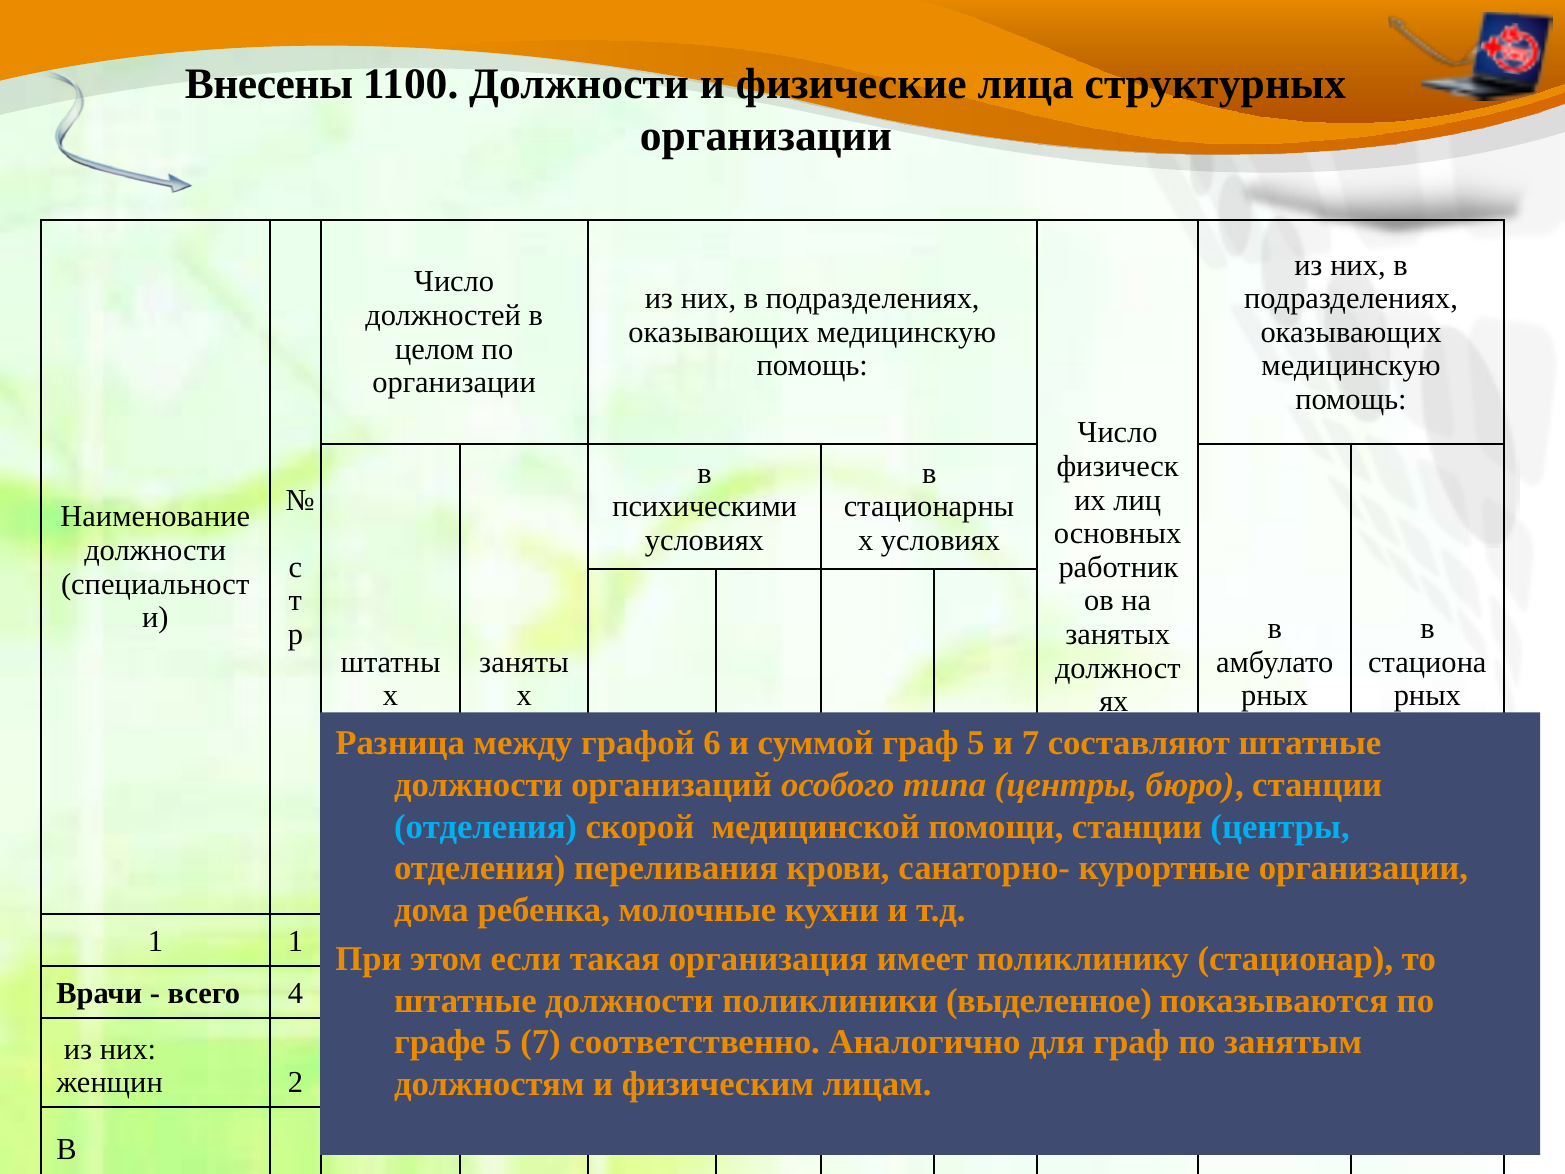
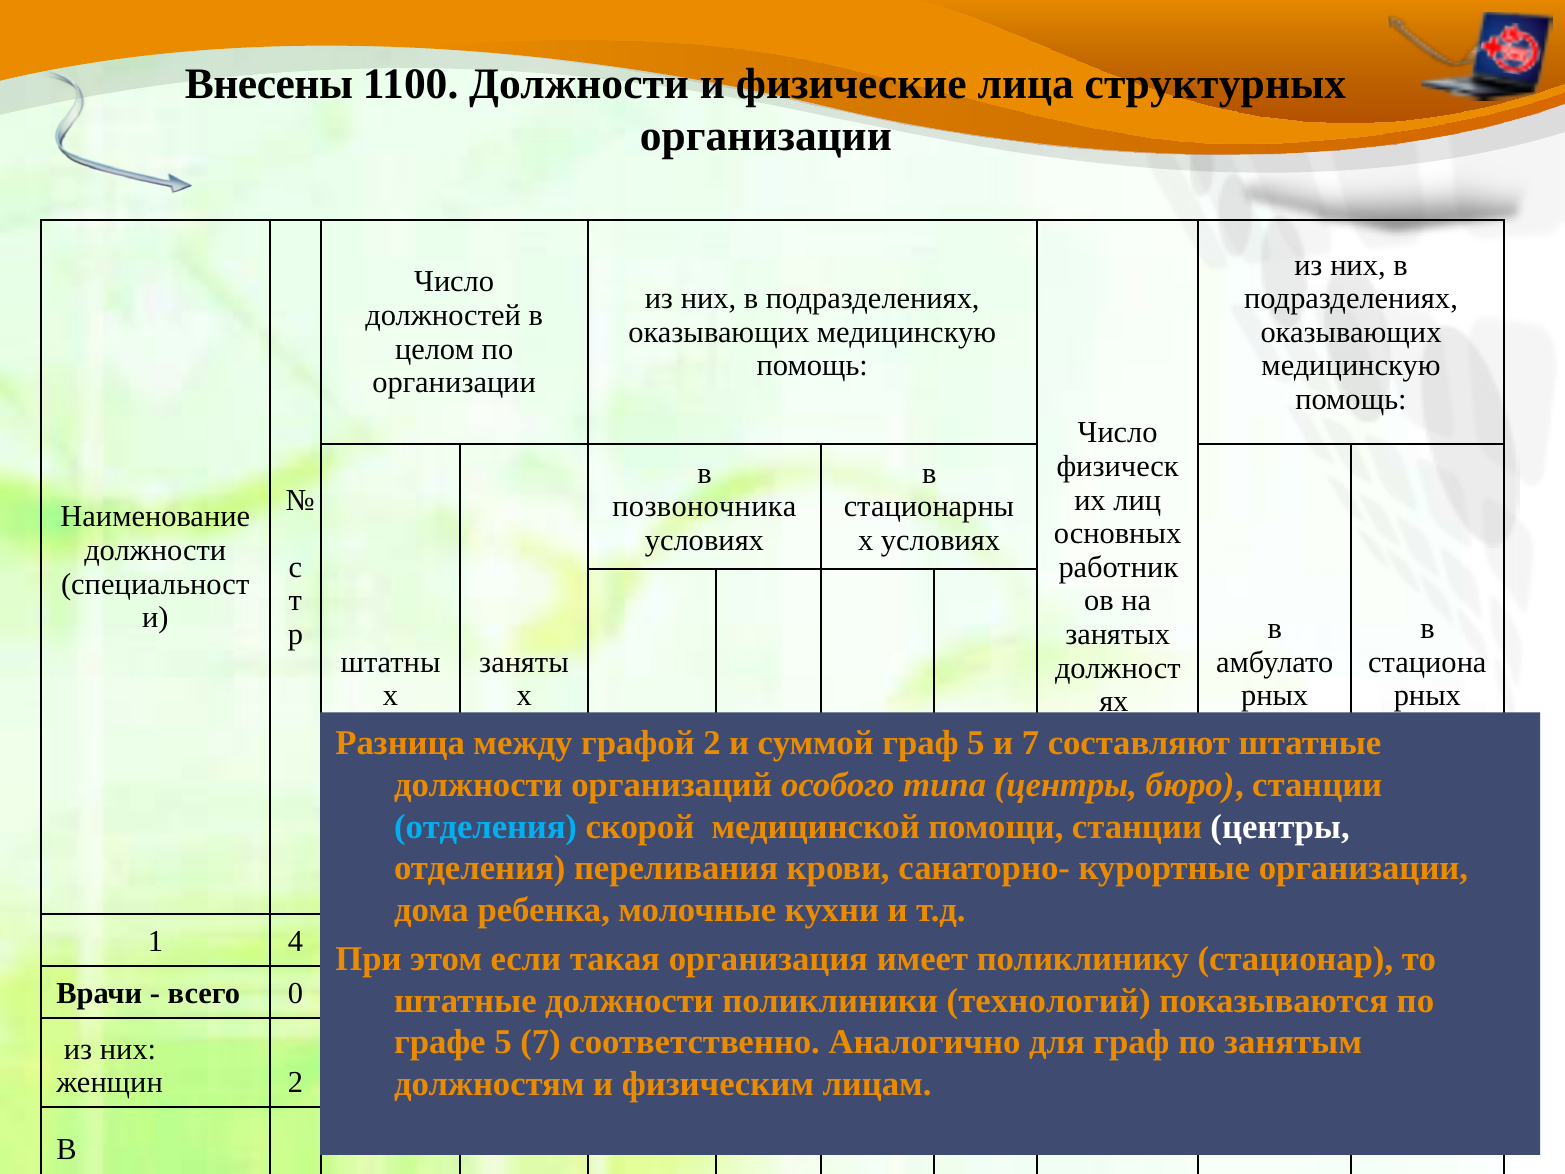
психическими: психическими -> позвоночника
6 at (712, 743): 6 -> 2
центры at (1280, 827) colour: light blue -> white
1 1: 1 -> 4
всего 4: 4 -> 0
выделенное: выделенное -> технологий
